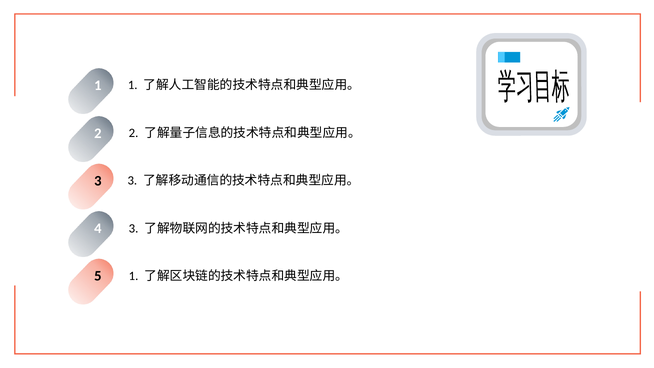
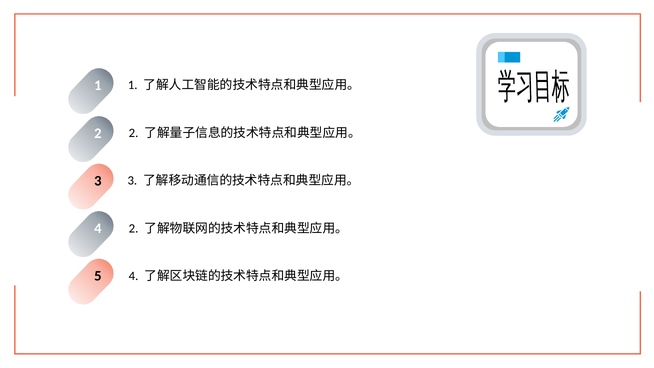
4 3: 3 -> 2
5 1: 1 -> 4
